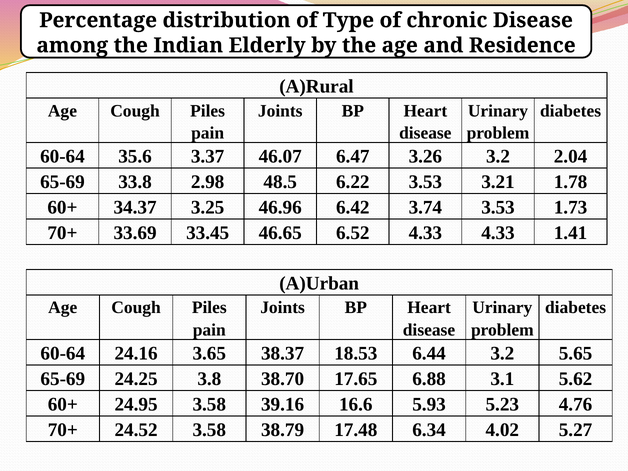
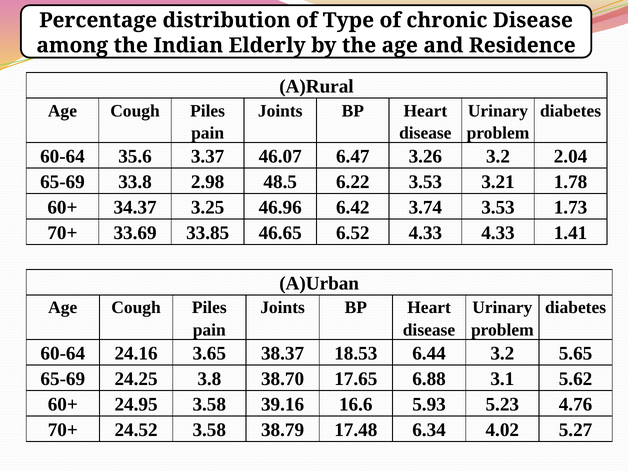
33.45: 33.45 -> 33.85
